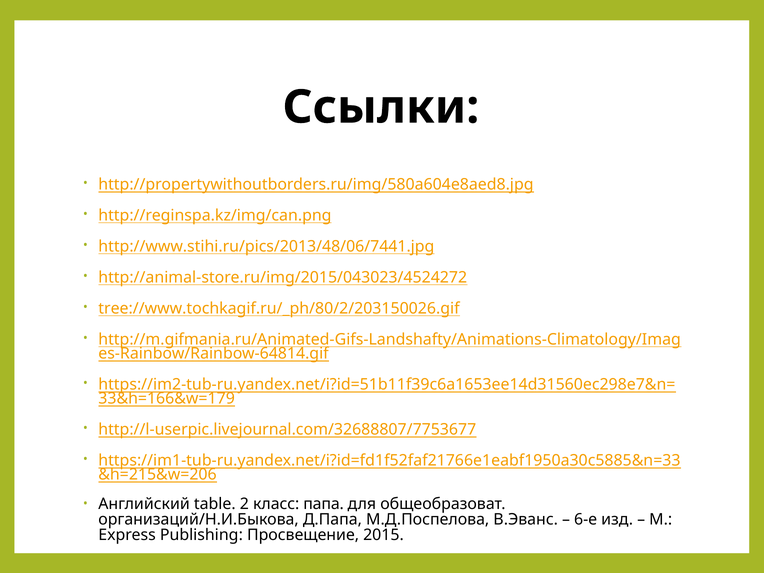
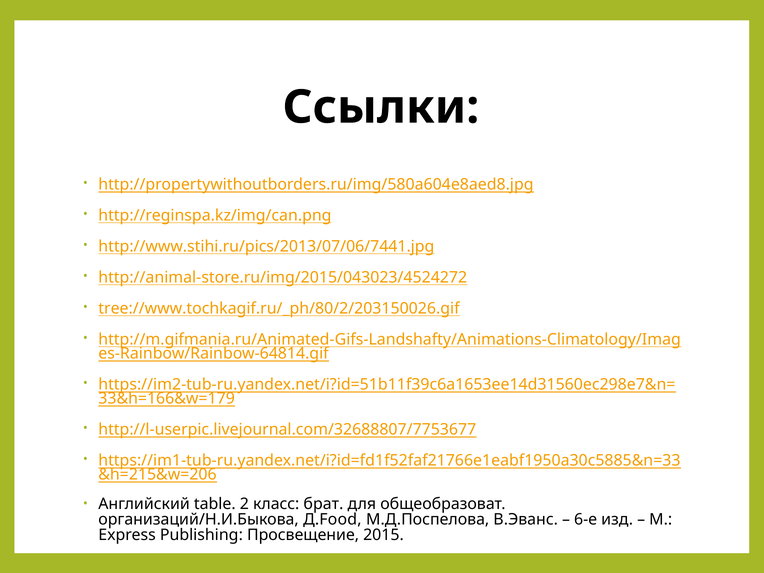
http://www.stihi.ru/pics/2013/48/06/7441.jpg: http://www.stihi.ru/pics/2013/48/06/7441.jpg -> http://www.stihi.ru/pics/2013/07/06/7441.jpg
папа: папа -> брат
Д.Папа: Д.Папа -> Д.Food
